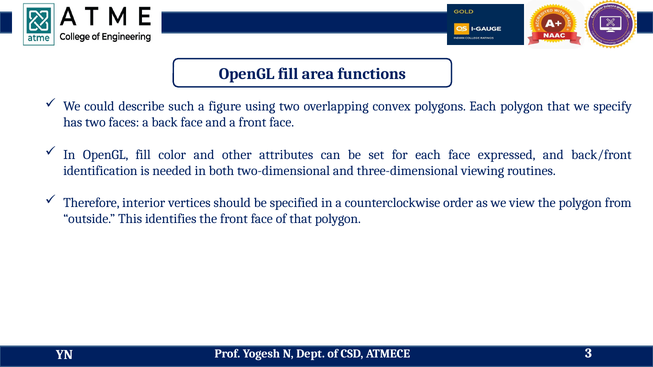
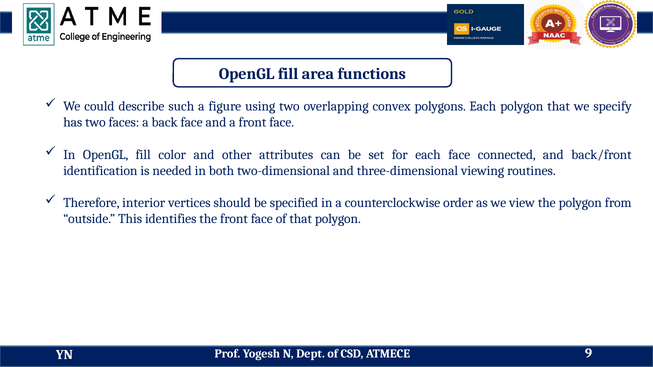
expressed: expressed -> connected
3: 3 -> 9
